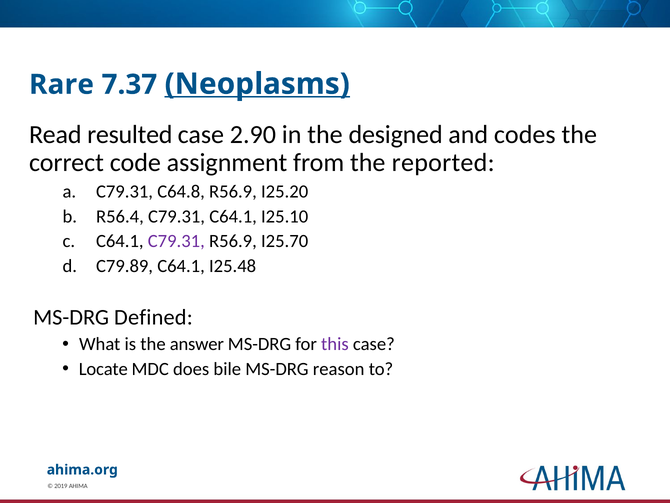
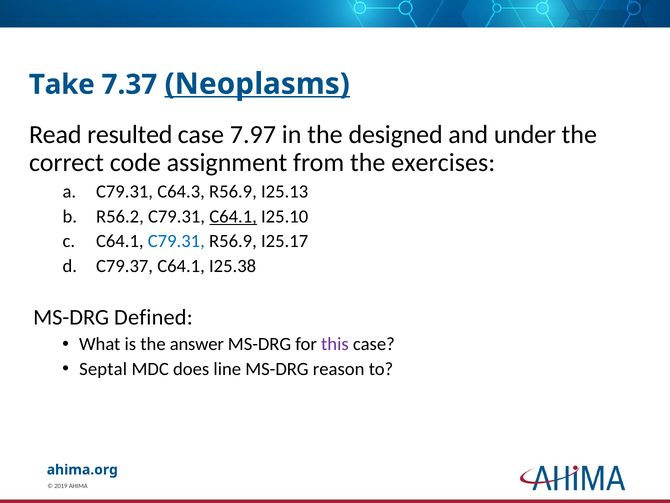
Rare: Rare -> Take
2.90: 2.90 -> 7.97
codes: codes -> under
reported: reported -> exercises
C64.8: C64.8 -> C64.3
I25.20: I25.20 -> I25.13
R56.4: R56.4 -> R56.2
C64.1 at (233, 216) underline: none -> present
C79.31 at (176, 241) colour: purple -> blue
I25.70: I25.70 -> I25.17
C79.89: C79.89 -> C79.37
I25.48: I25.48 -> I25.38
Locate: Locate -> Septal
bile: bile -> line
